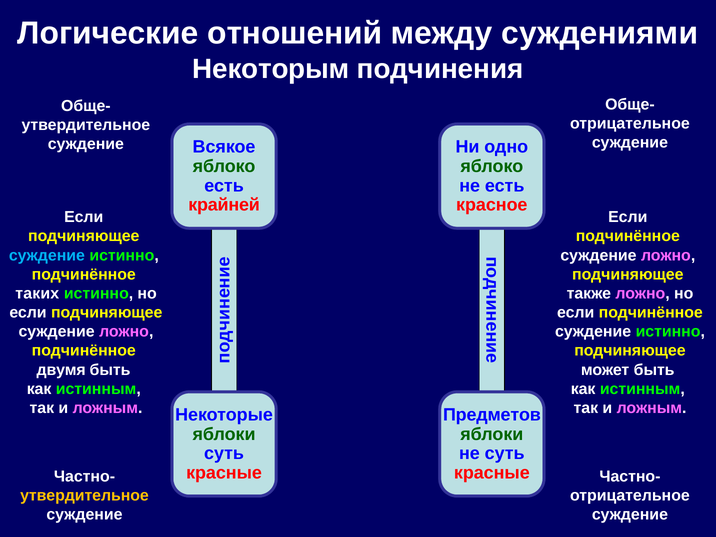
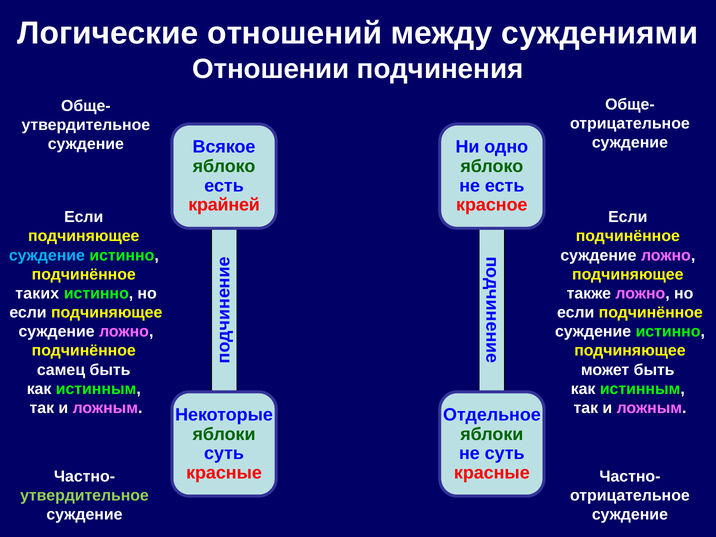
Некоторым: Некоторым -> Отношении
двумя: двумя -> самец
Предметов: Предметов -> Отдельное
утвердительное at (84, 496) colour: yellow -> light green
